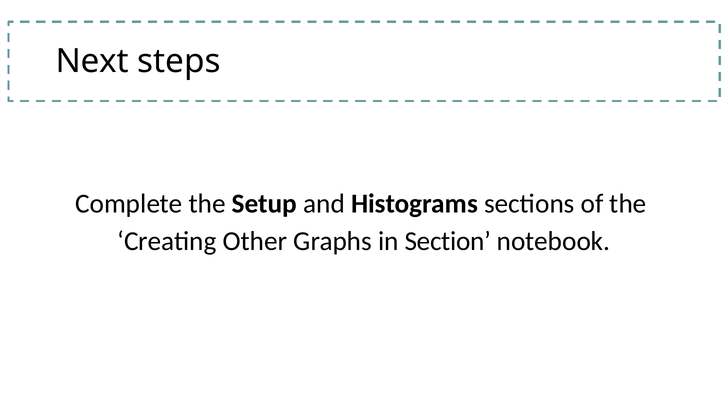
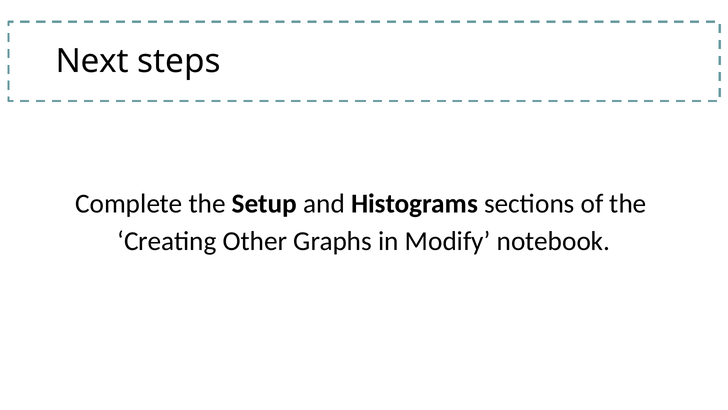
Section: Section -> Modify
